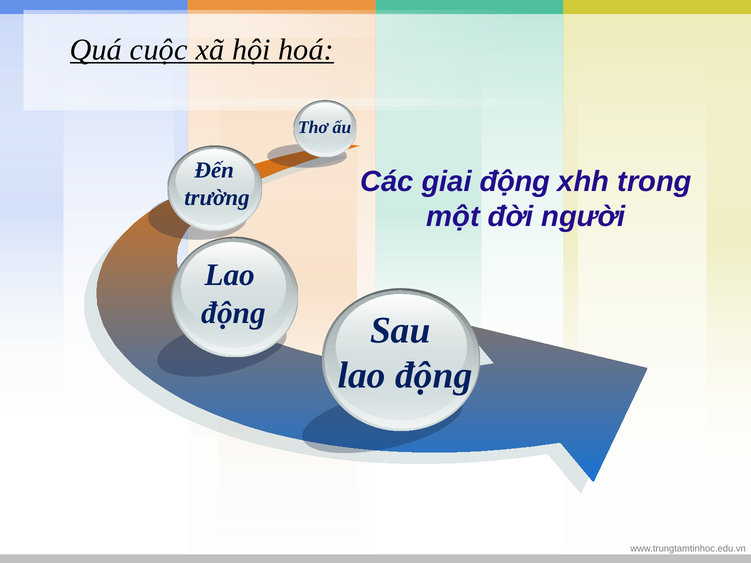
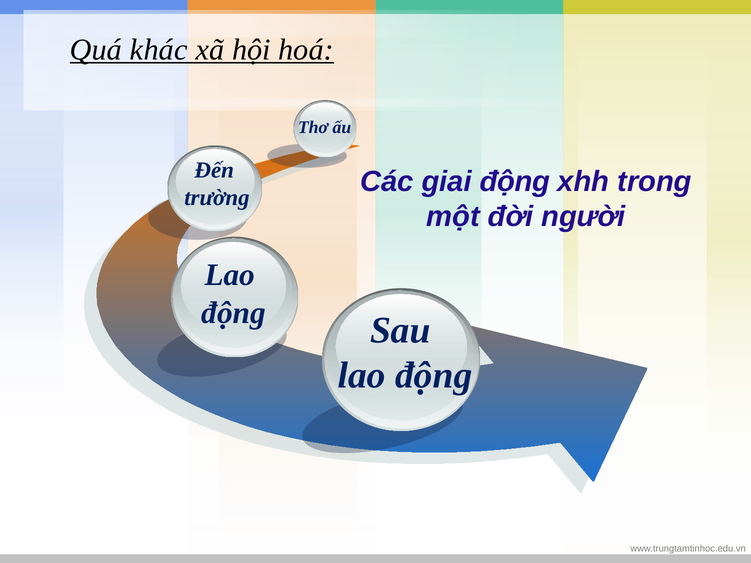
cuộc: cuộc -> khác
